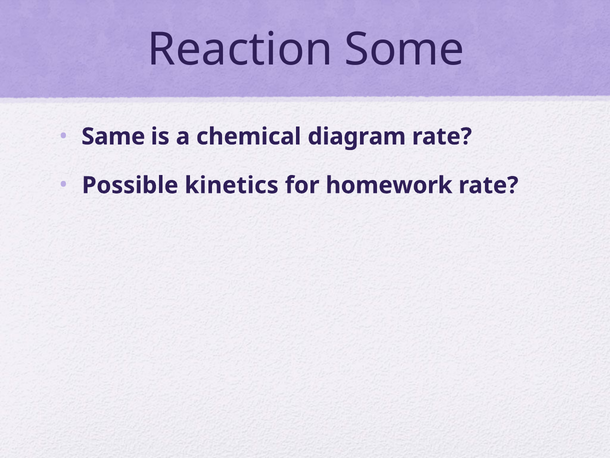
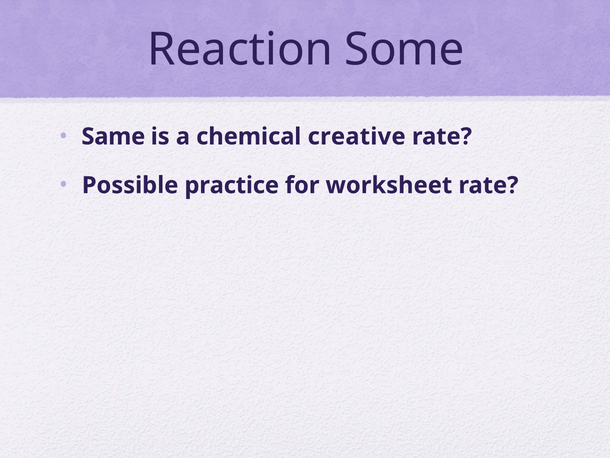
diagram: diagram -> creative
kinetics: kinetics -> practice
homework: homework -> worksheet
